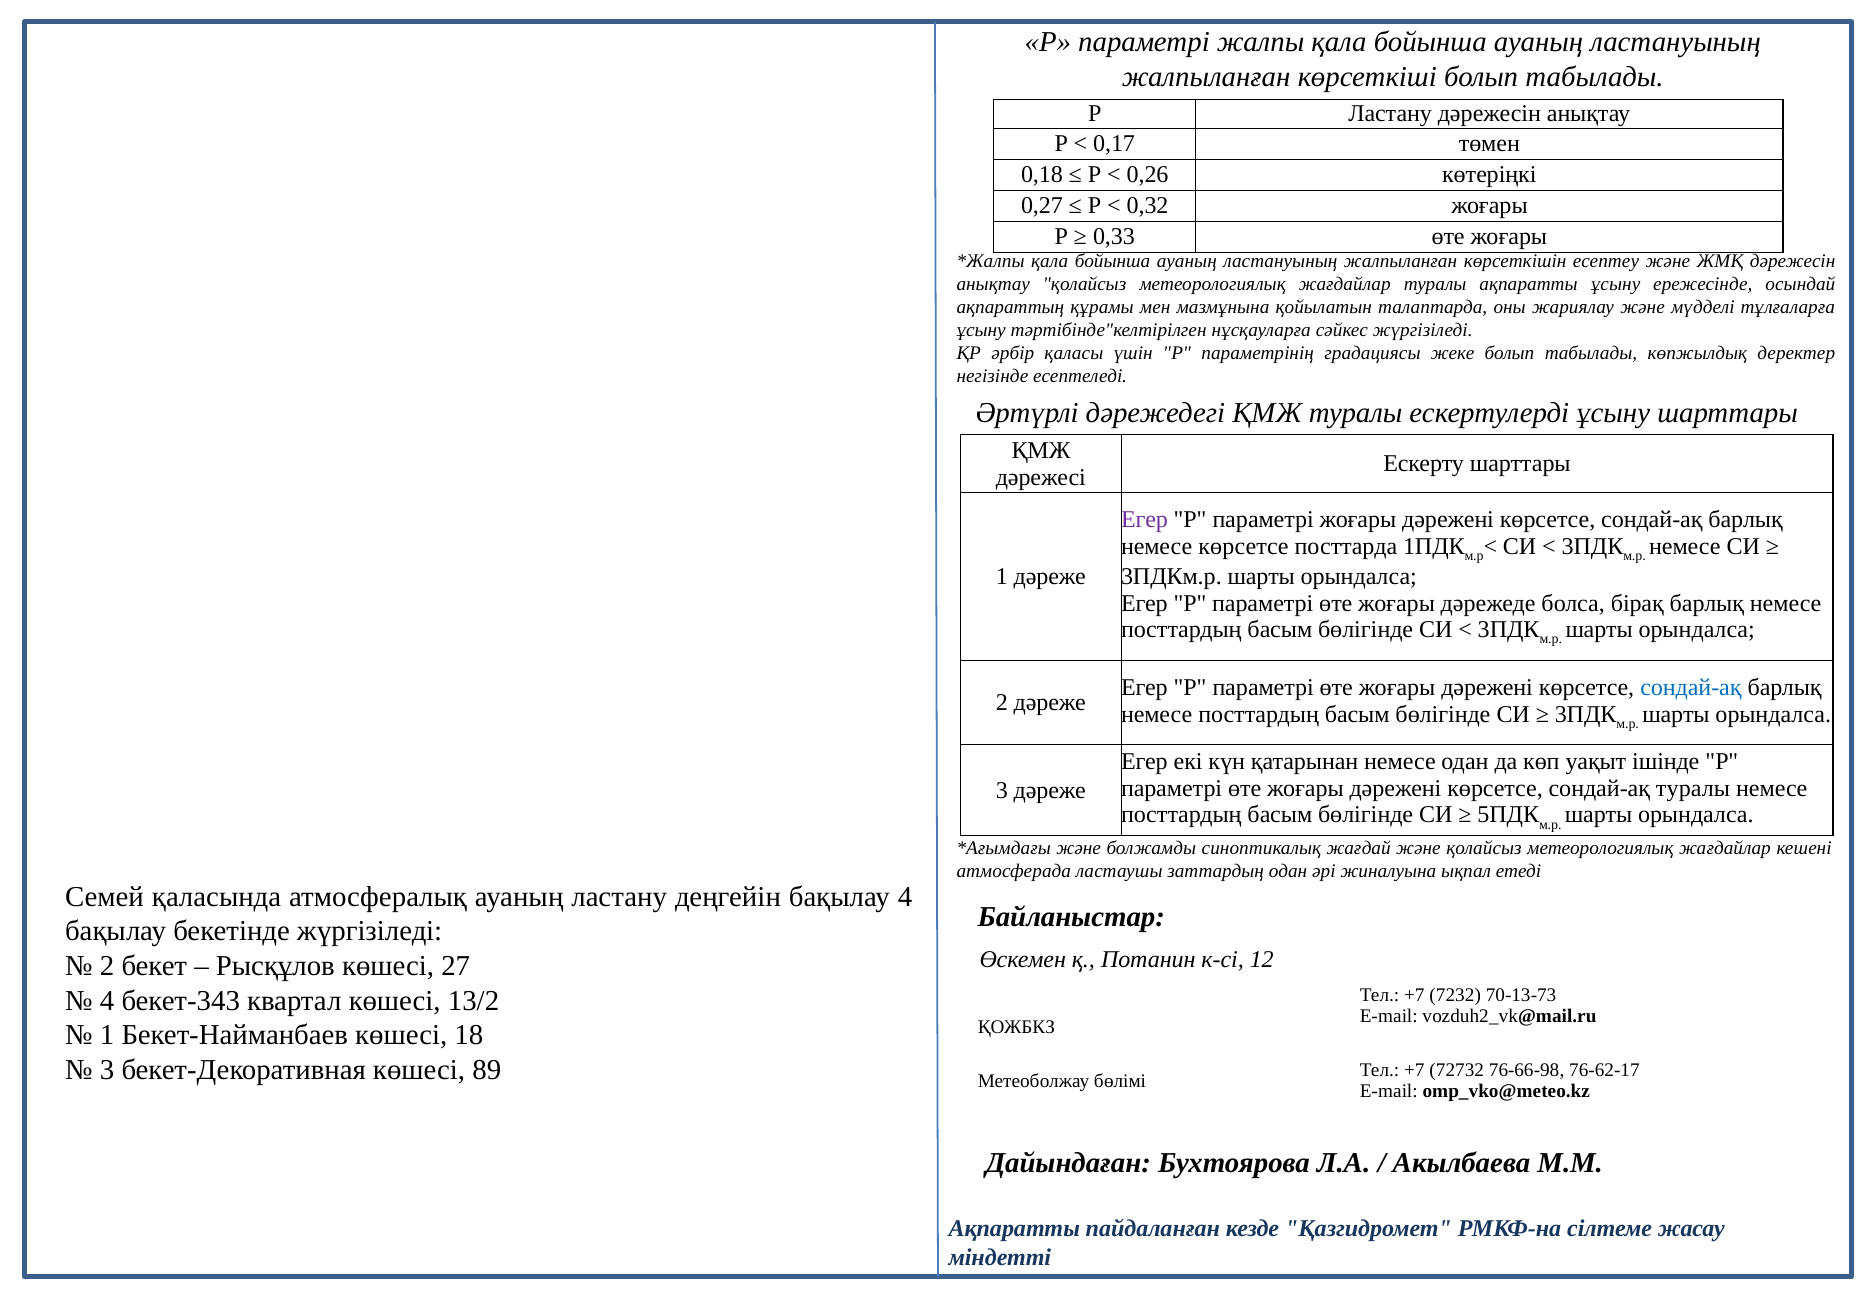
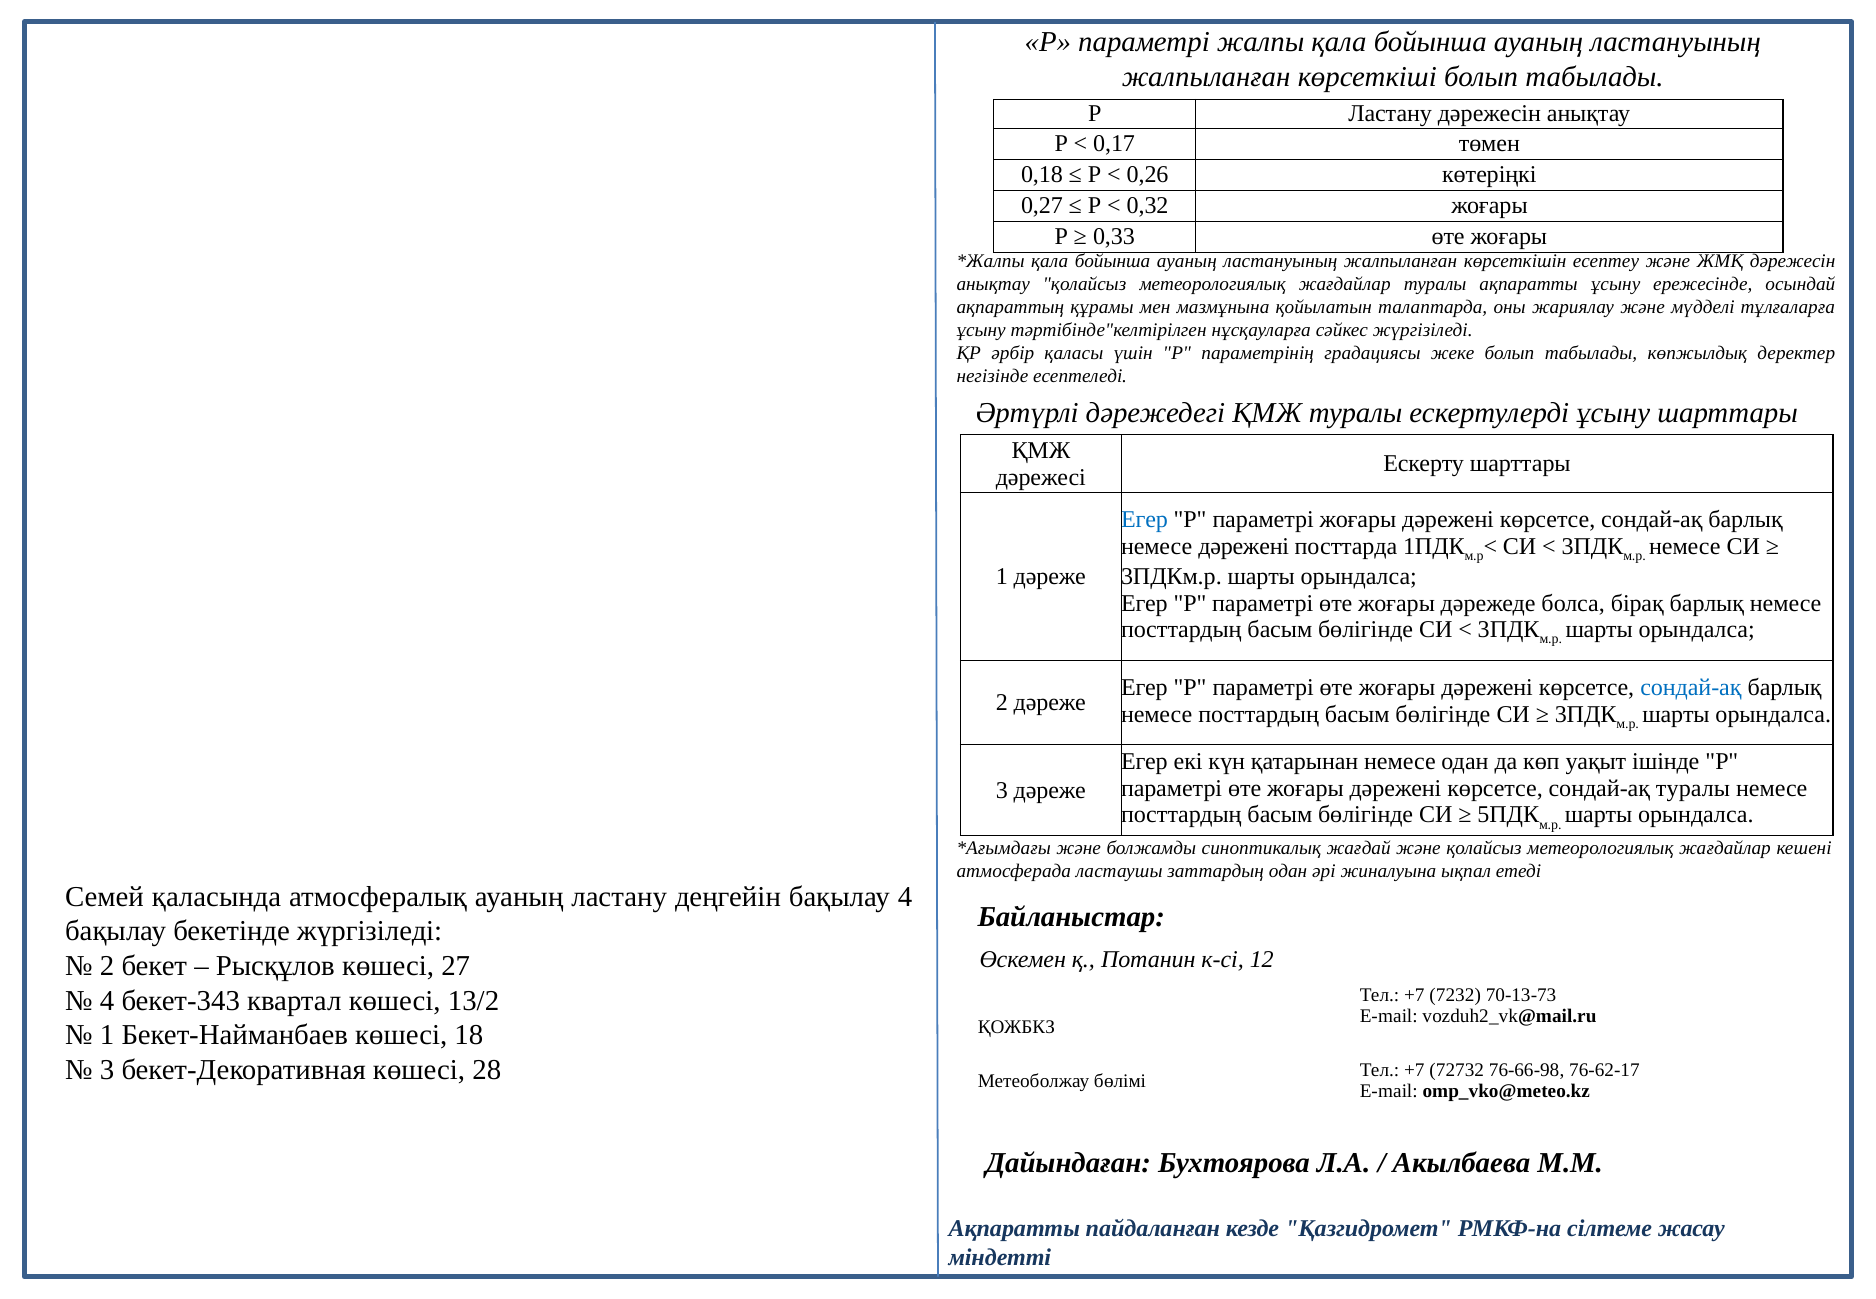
Егер at (1144, 520) colour: purple -> blue
немесе көрсетсе: көрсетсе -> дәрежені
89: 89 -> 28
